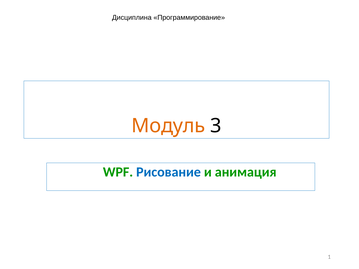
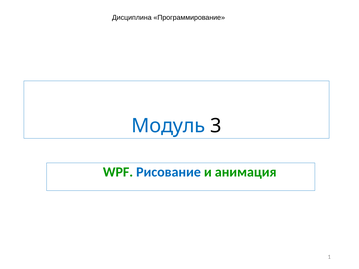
Модуль colour: orange -> blue
